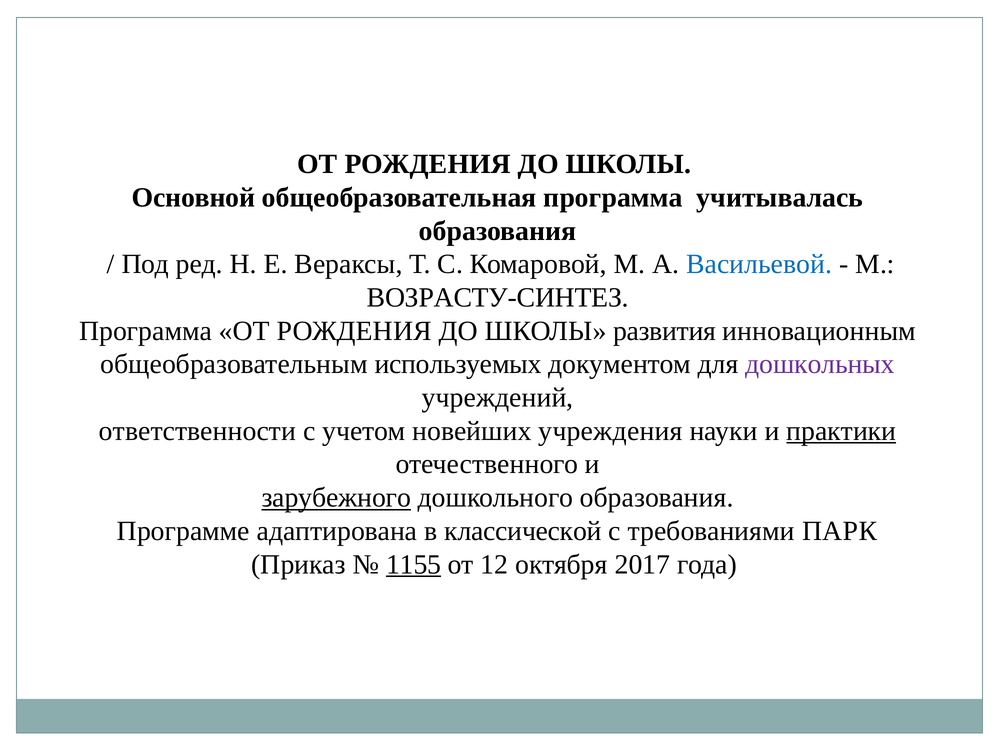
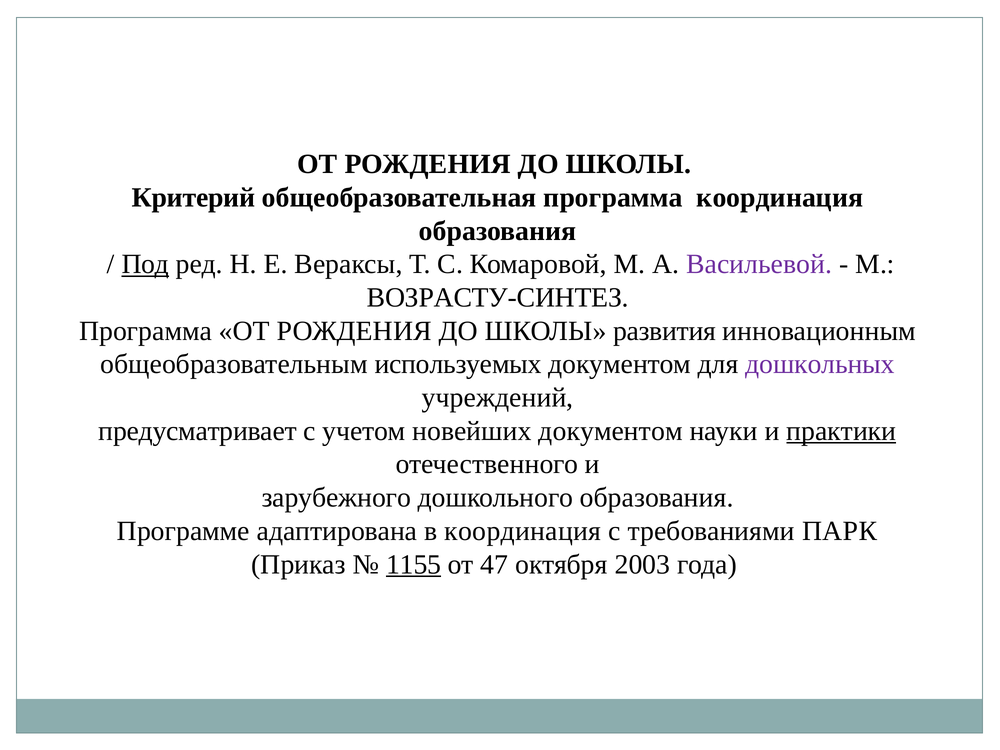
Основной: Основной -> Критерий
программа учитывалась: учитывалась -> координация
Под underline: none -> present
Васильевой colour: blue -> purple
ответственности: ответственности -> предусматривает
новейших учреждения: учреждения -> документом
зарубежного underline: present -> none
в классической: классической -> координация
12: 12 -> 47
2017: 2017 -> 2003
